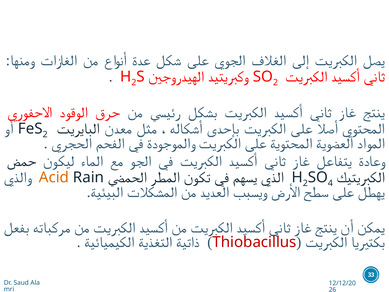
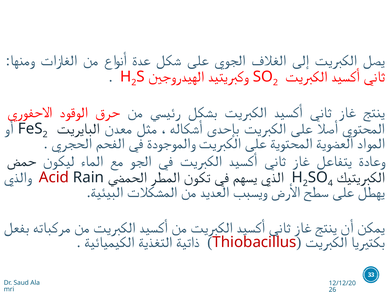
Acid colour: orange -> red
